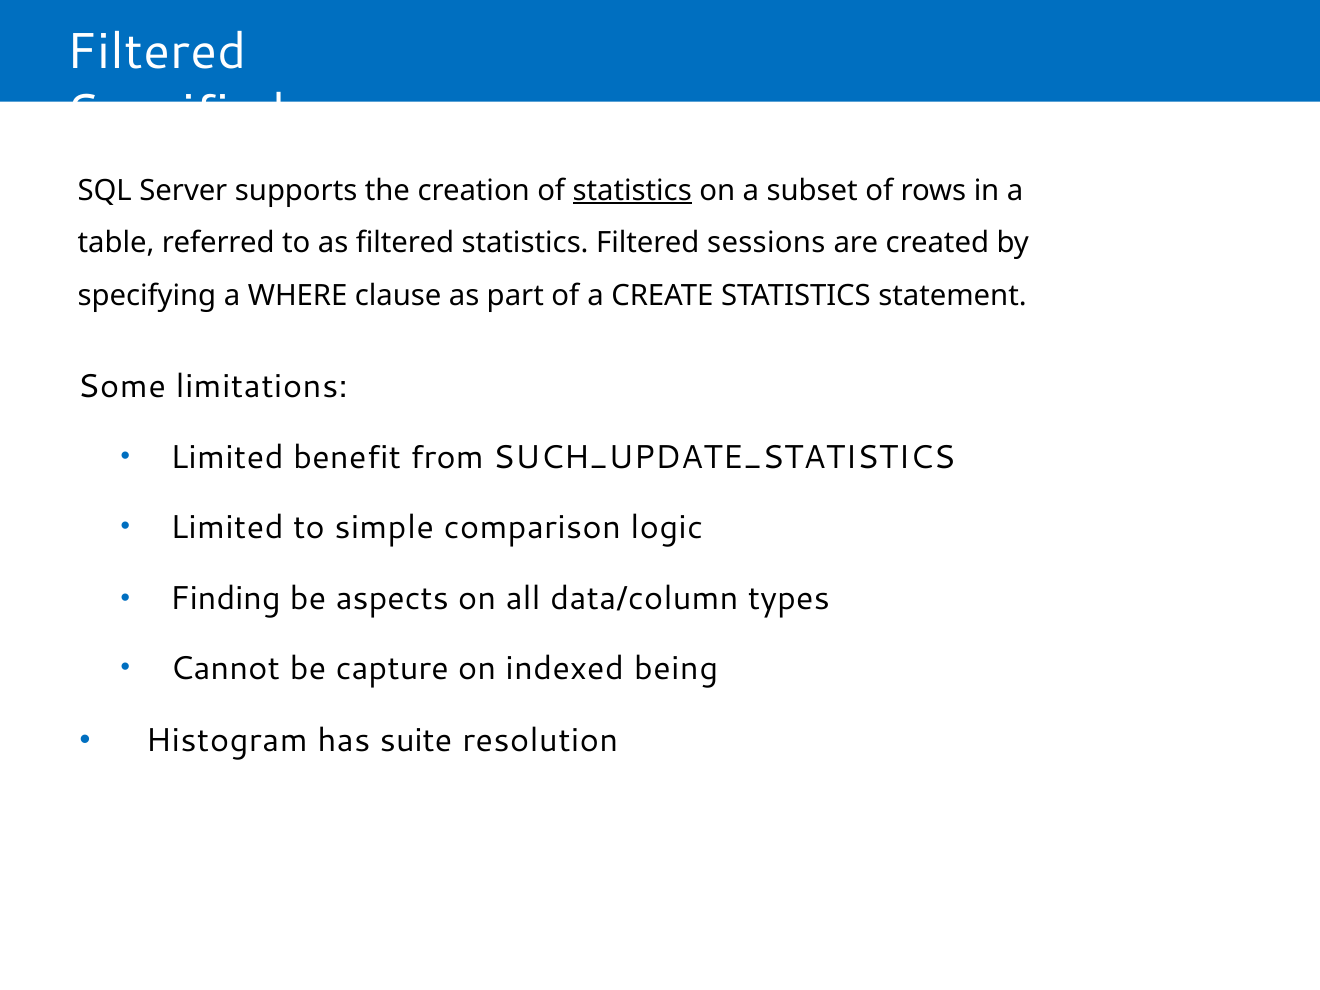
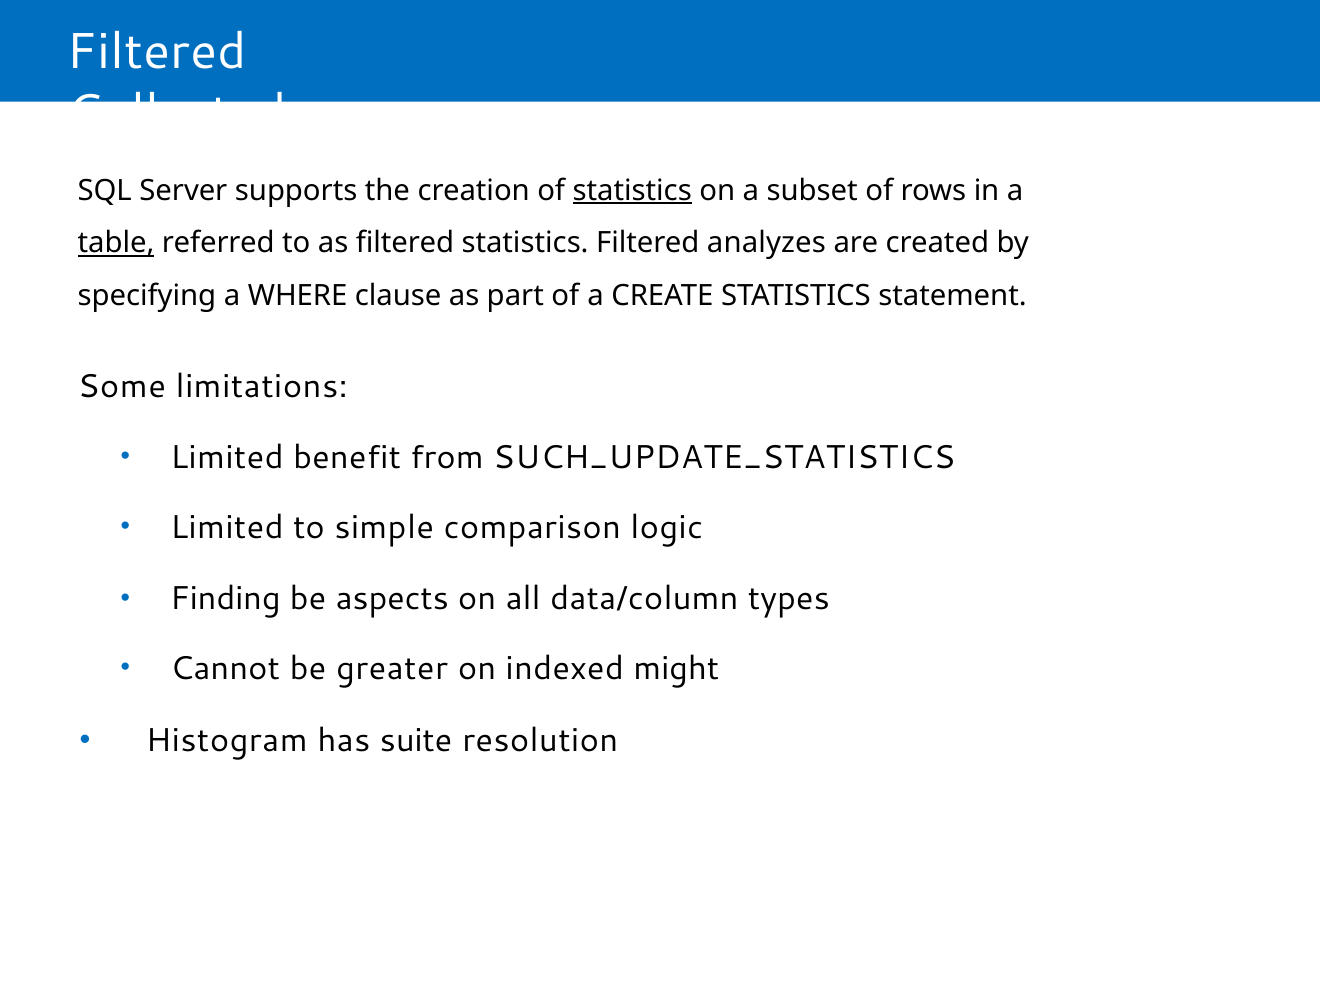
Specified: Specified -> Collected
table underline: none -> present
sessions: sessions -> analyzes
capture: capture -> greater
being: being -> might
